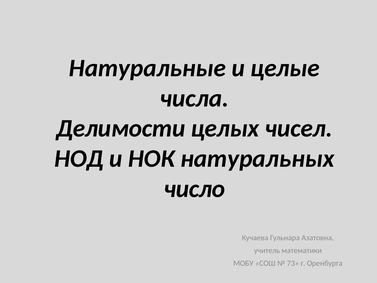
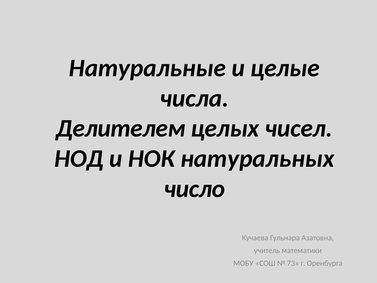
Делимости: Делимости -> Делителем
